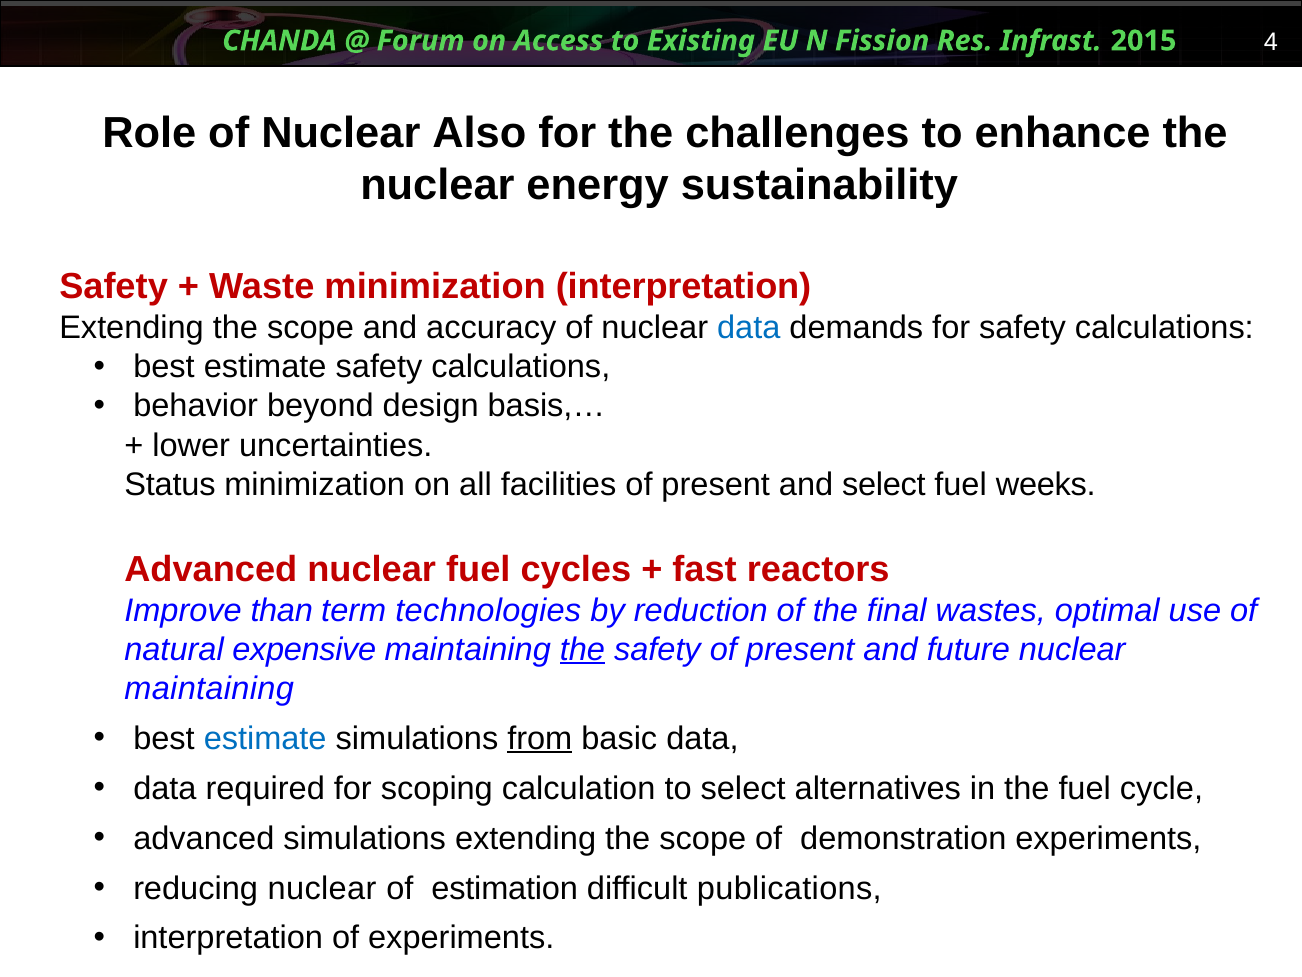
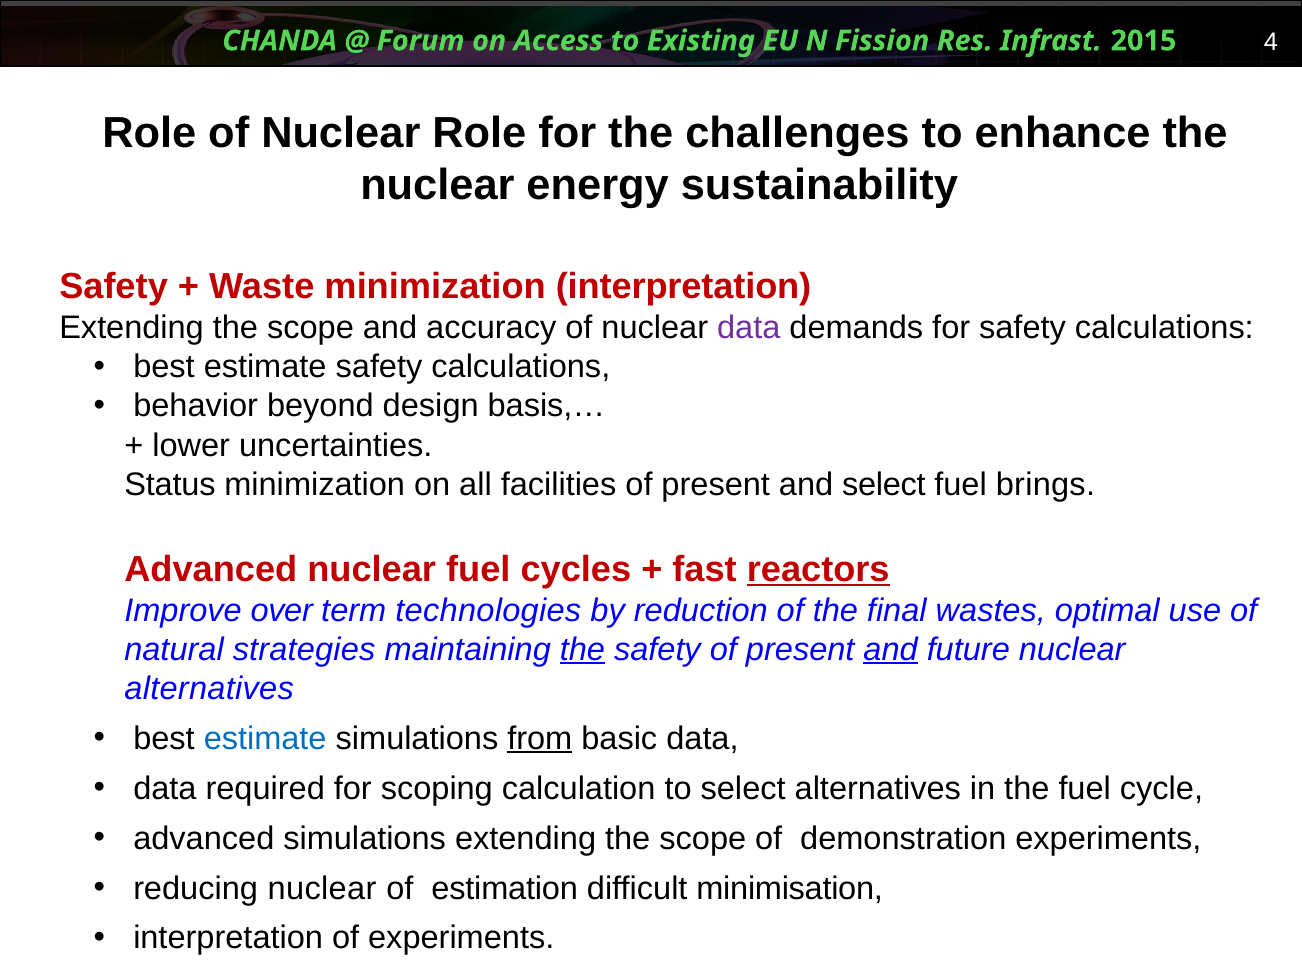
Also at (479, 133): Also -> Role
data at (749, 328) colour: blue -> purple
weeks: weeks -> brings
reactors underline: none -> present
than: than -> over
expensive: expensive -> strategies
and at (891, 649) underline: none -> present
maintaining at (209, 688): maintaining -> alternatives
publications: publications -> minimisation
